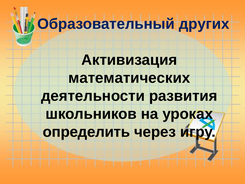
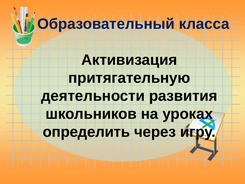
других: других -> класса
математических: математических -> притягательную
